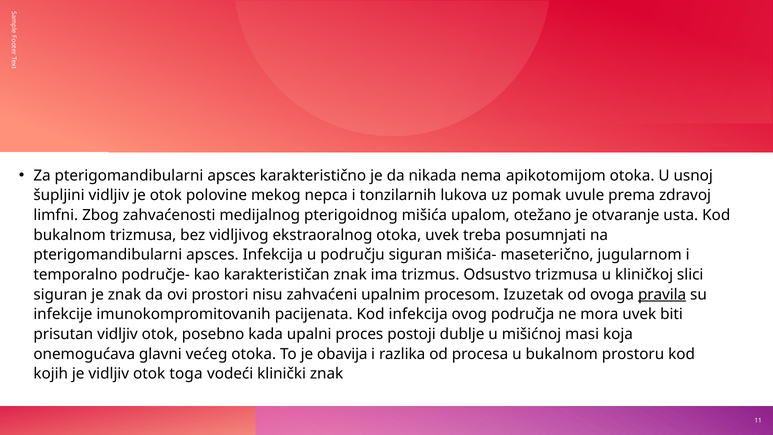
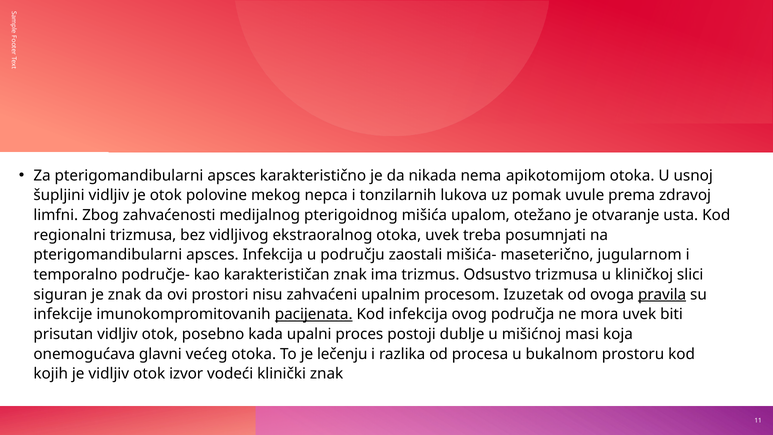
bukalnom at (70, 235): bukalnom -> regionalni
području siguran: siguran -> zaostali
pacijenata underline: none -> present
obavija: obavija -> lečenju
toga: toga -> izvor
